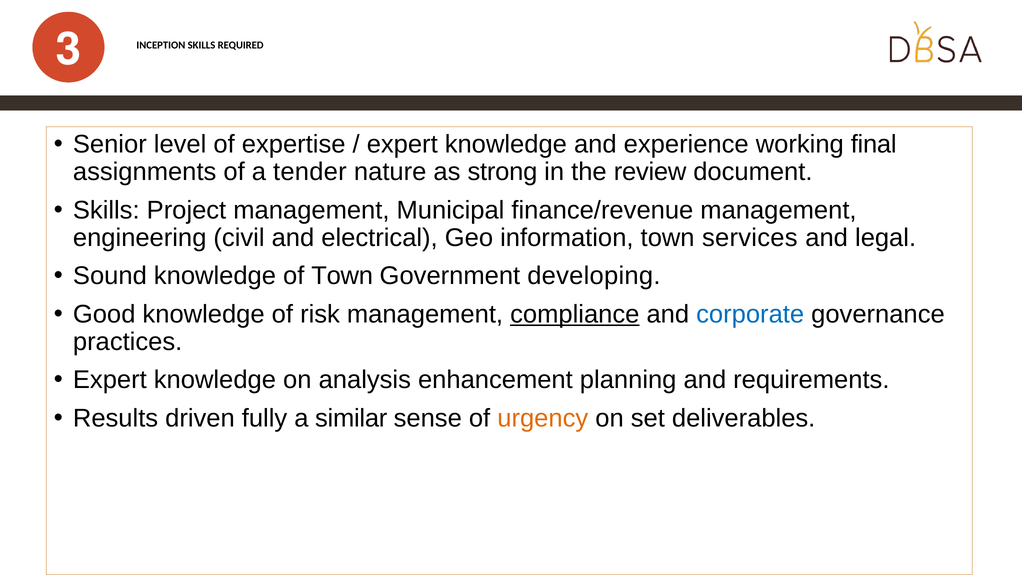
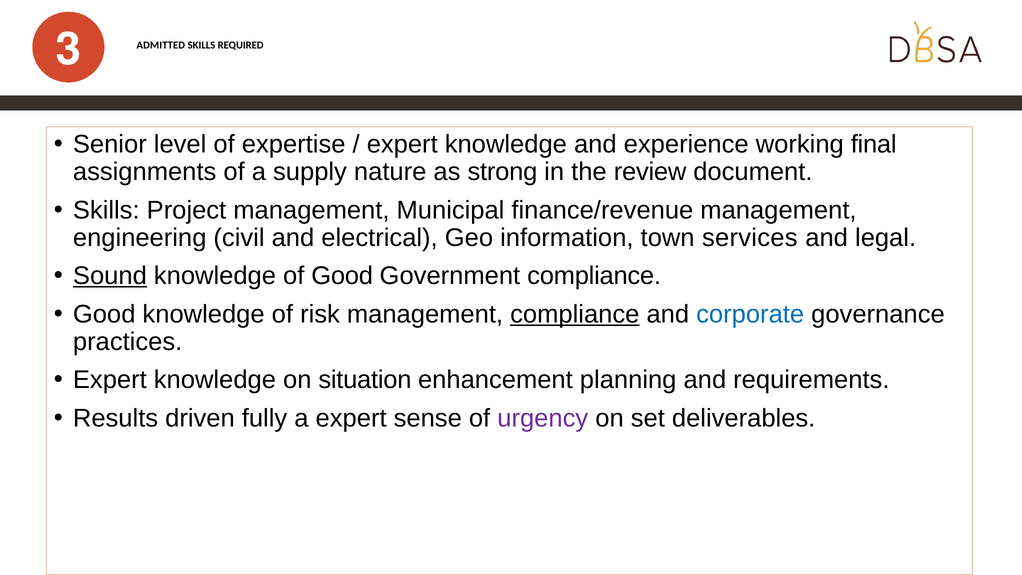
INCEPTION: INCEPTION -> ADMITTED
tender: tender -> supply
Sound underline: none -> present
of Town: Town -> Good
Government developing: developing -> compliance
analysis: analysis -> situation
a similar: similar -> expert
urgency colour: orange -> purple
